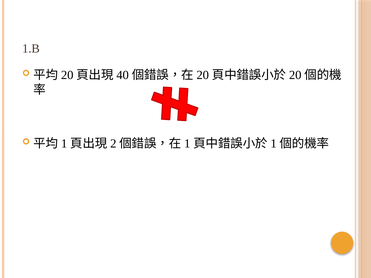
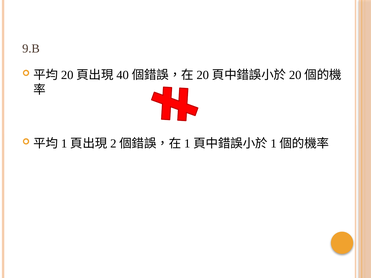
1.B: 1.B -> 9.B
